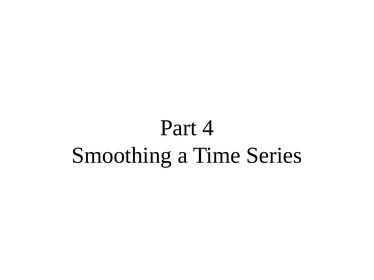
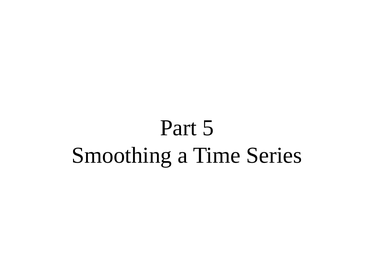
4: 4 -> 5
